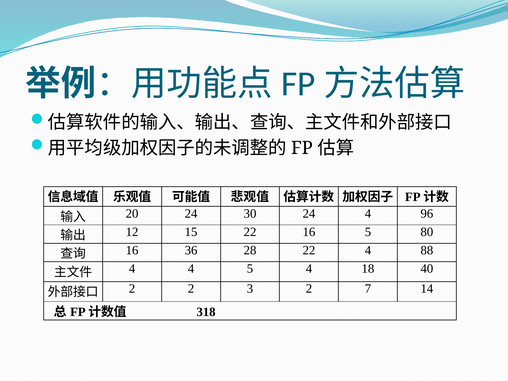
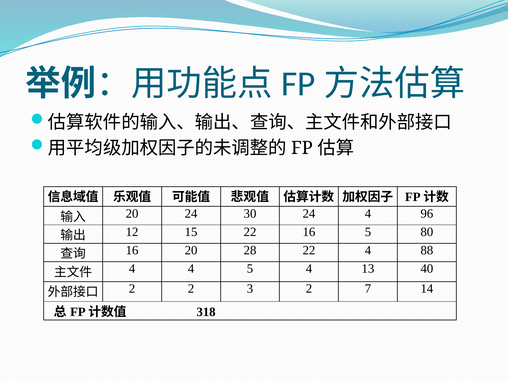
16 36: 36 -> 20
18: 18 -> 13
